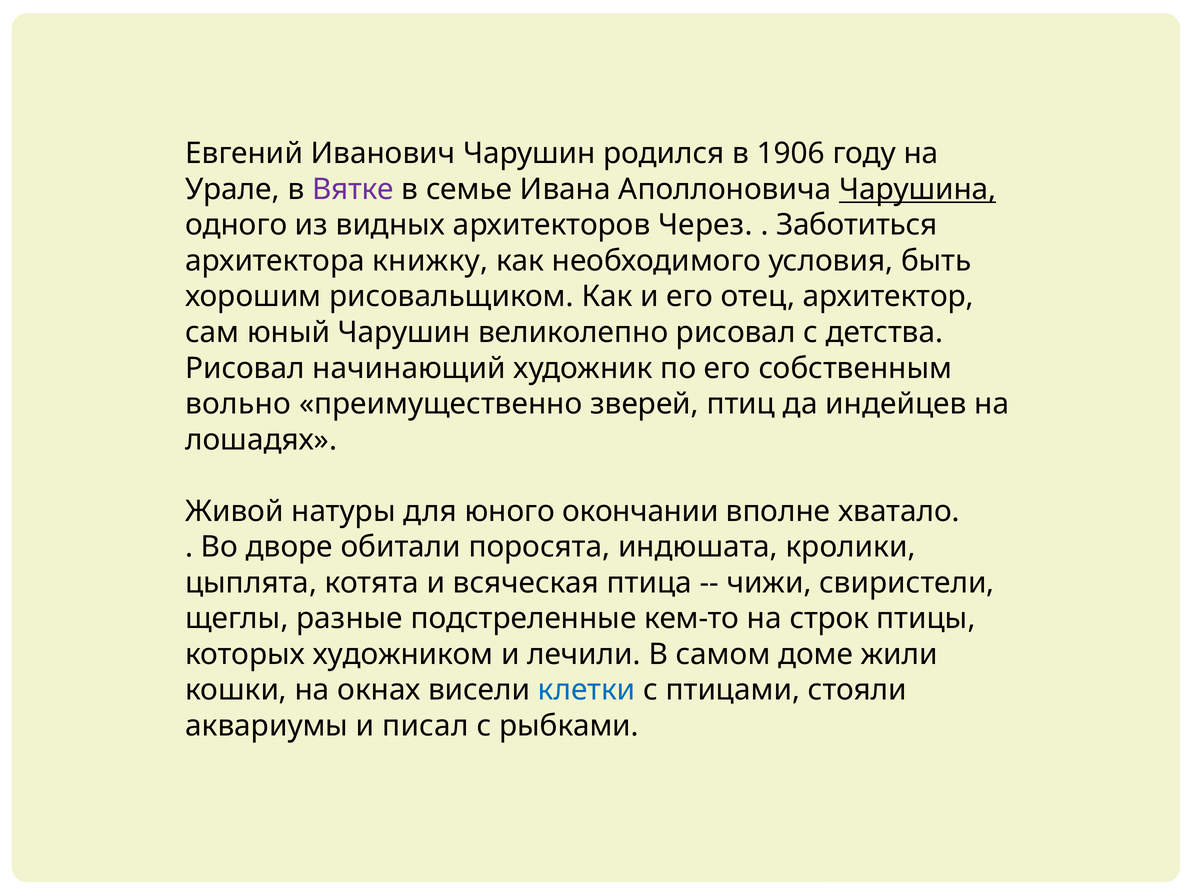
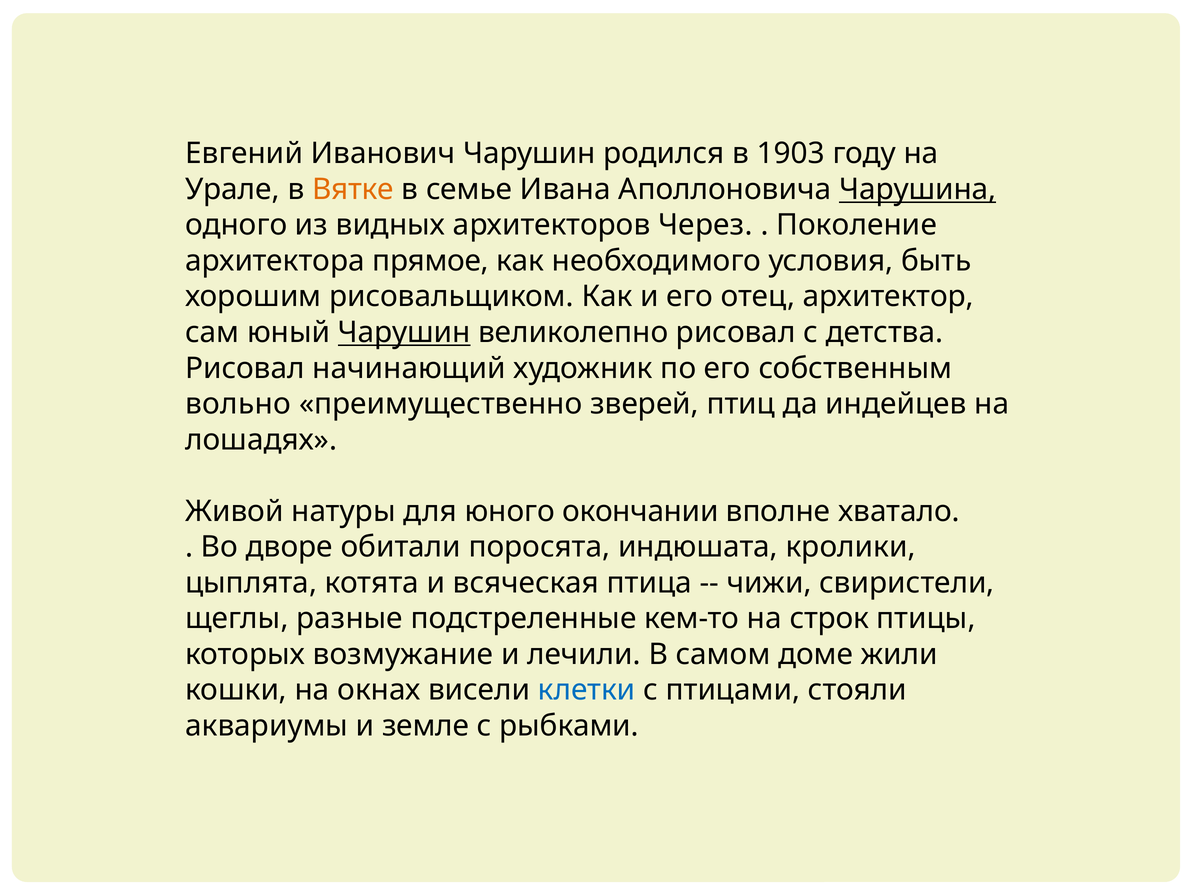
1906: 1906 -> 1903
Вятке colour: purple -> orange
Заботиться: Заботиться -> Поколение
книжку: книжку -> прямое
Чарушин at (404, 332) underline: none -> present
художником: художником -> возмужание
писал: писал -> земле
